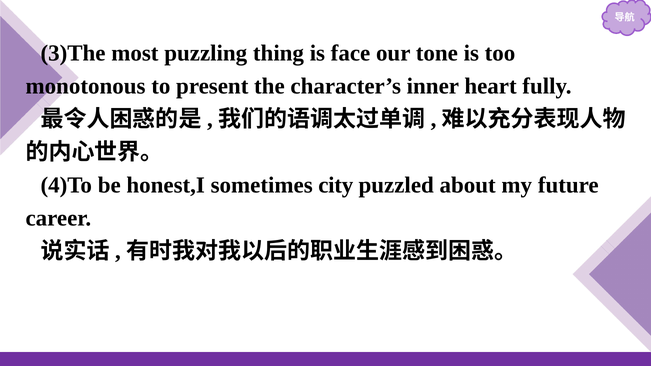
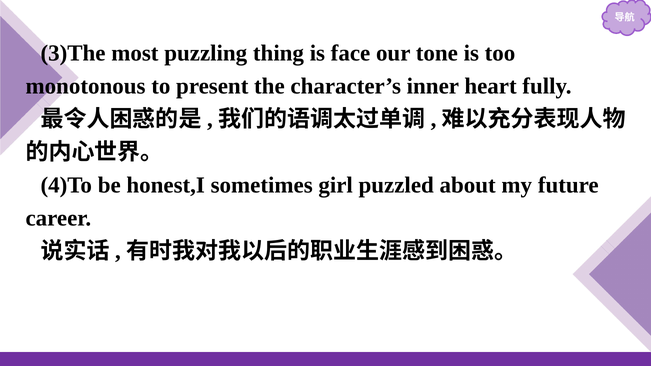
city: city -> girl
